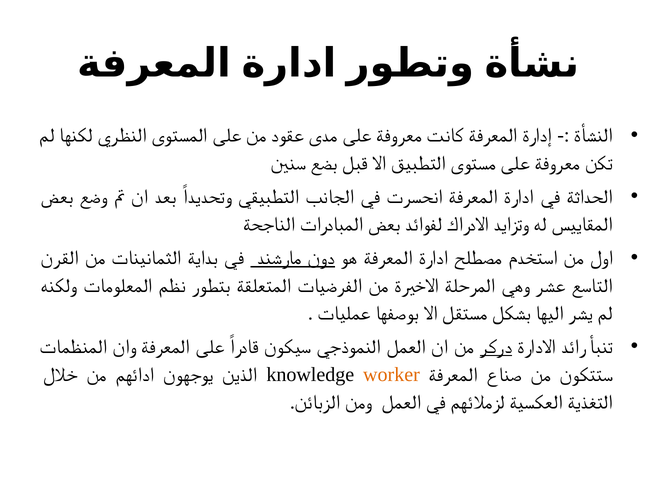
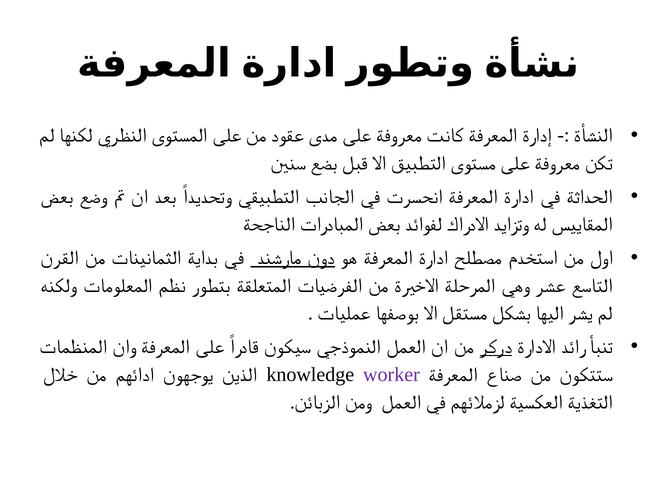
worker colour: orange -> purple
